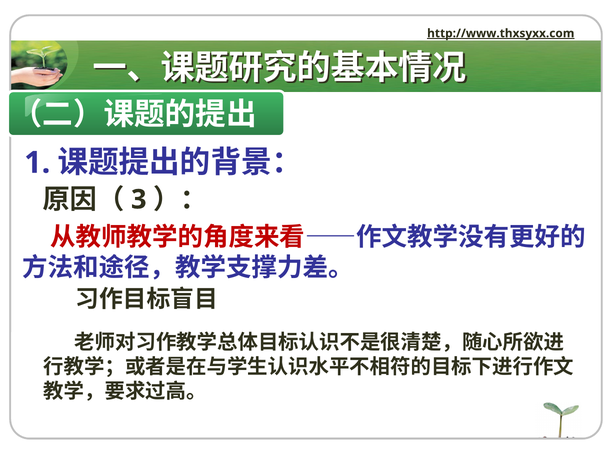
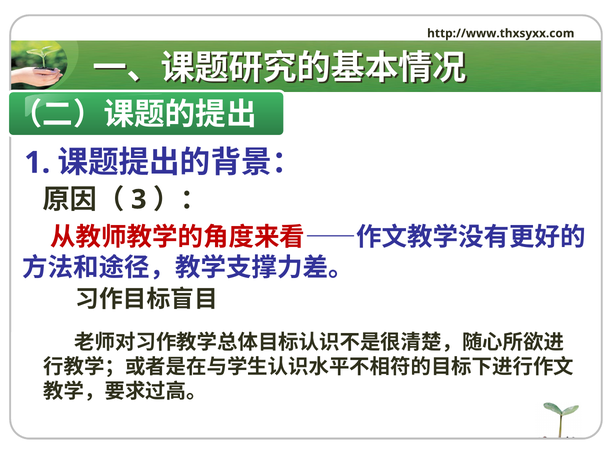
http://www.thxsyxx.com underline: present -> none
